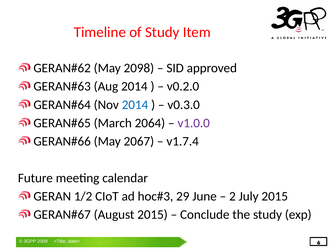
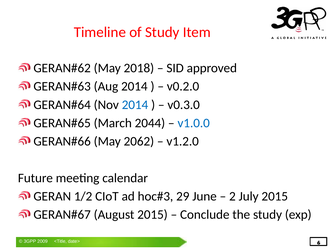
2098: 2098 -> 2018
2064: 2064 -> 2044
v1.0.0 colour: purple -> blue
2067: 2067 -> 2062
v1.7.4: v1.7.4 -> v1.2.0
